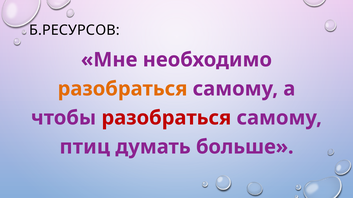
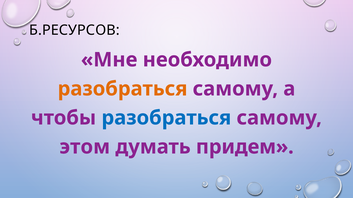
разобраться at (166, 118) colour: red -> blue
птиц: птиц -> этом
больше: больше -> придем
